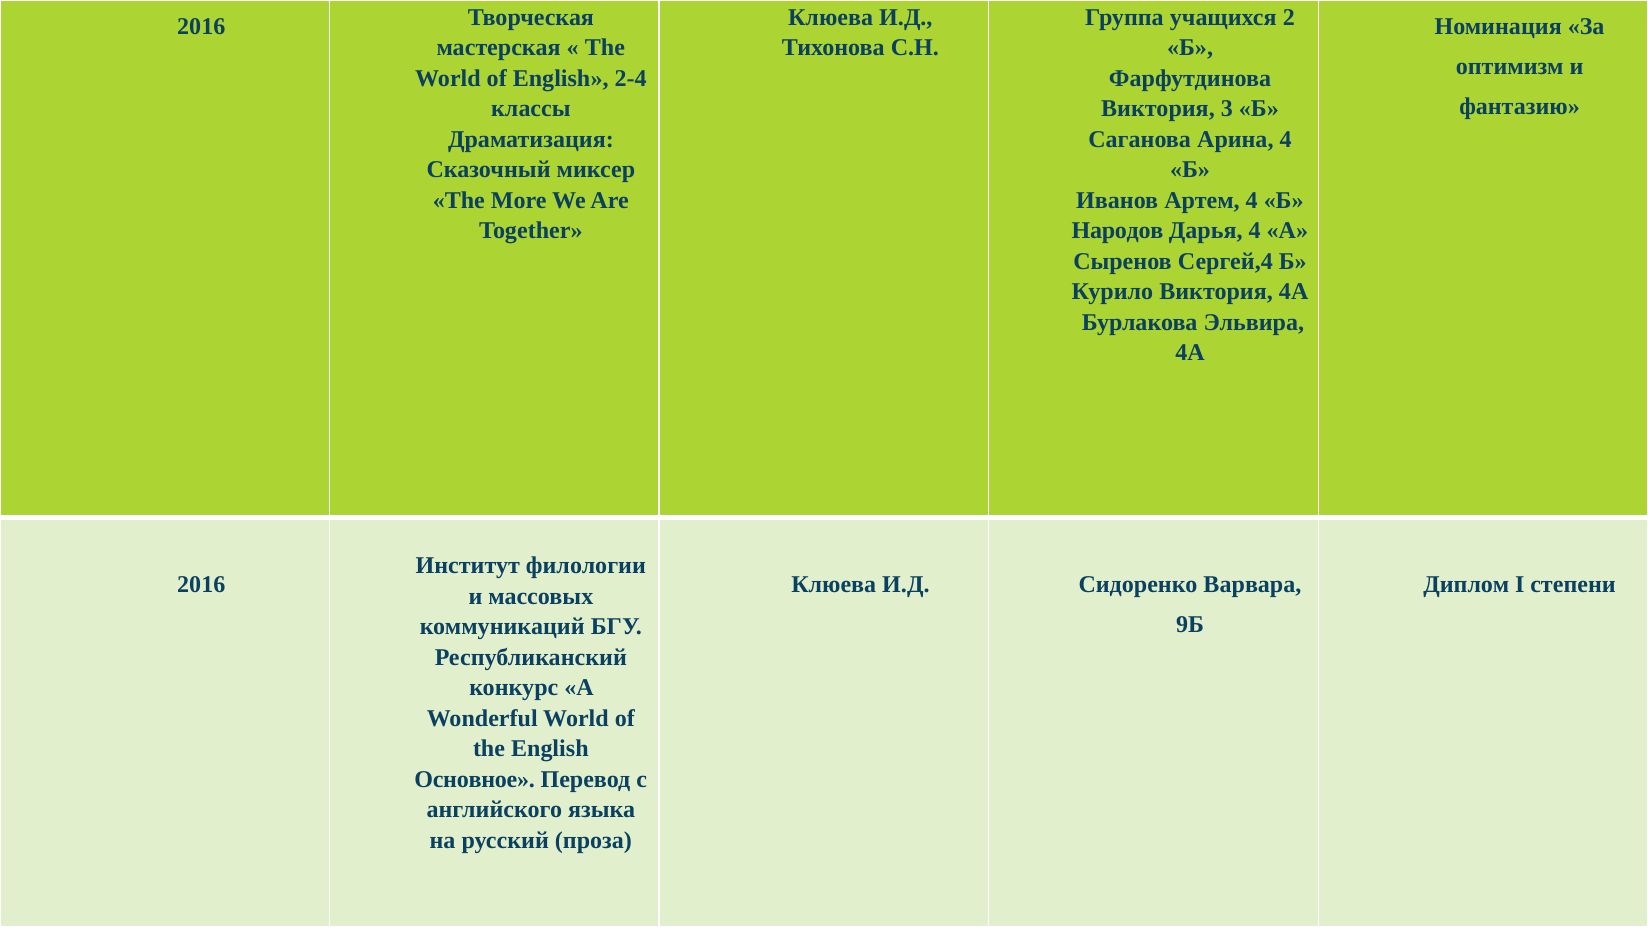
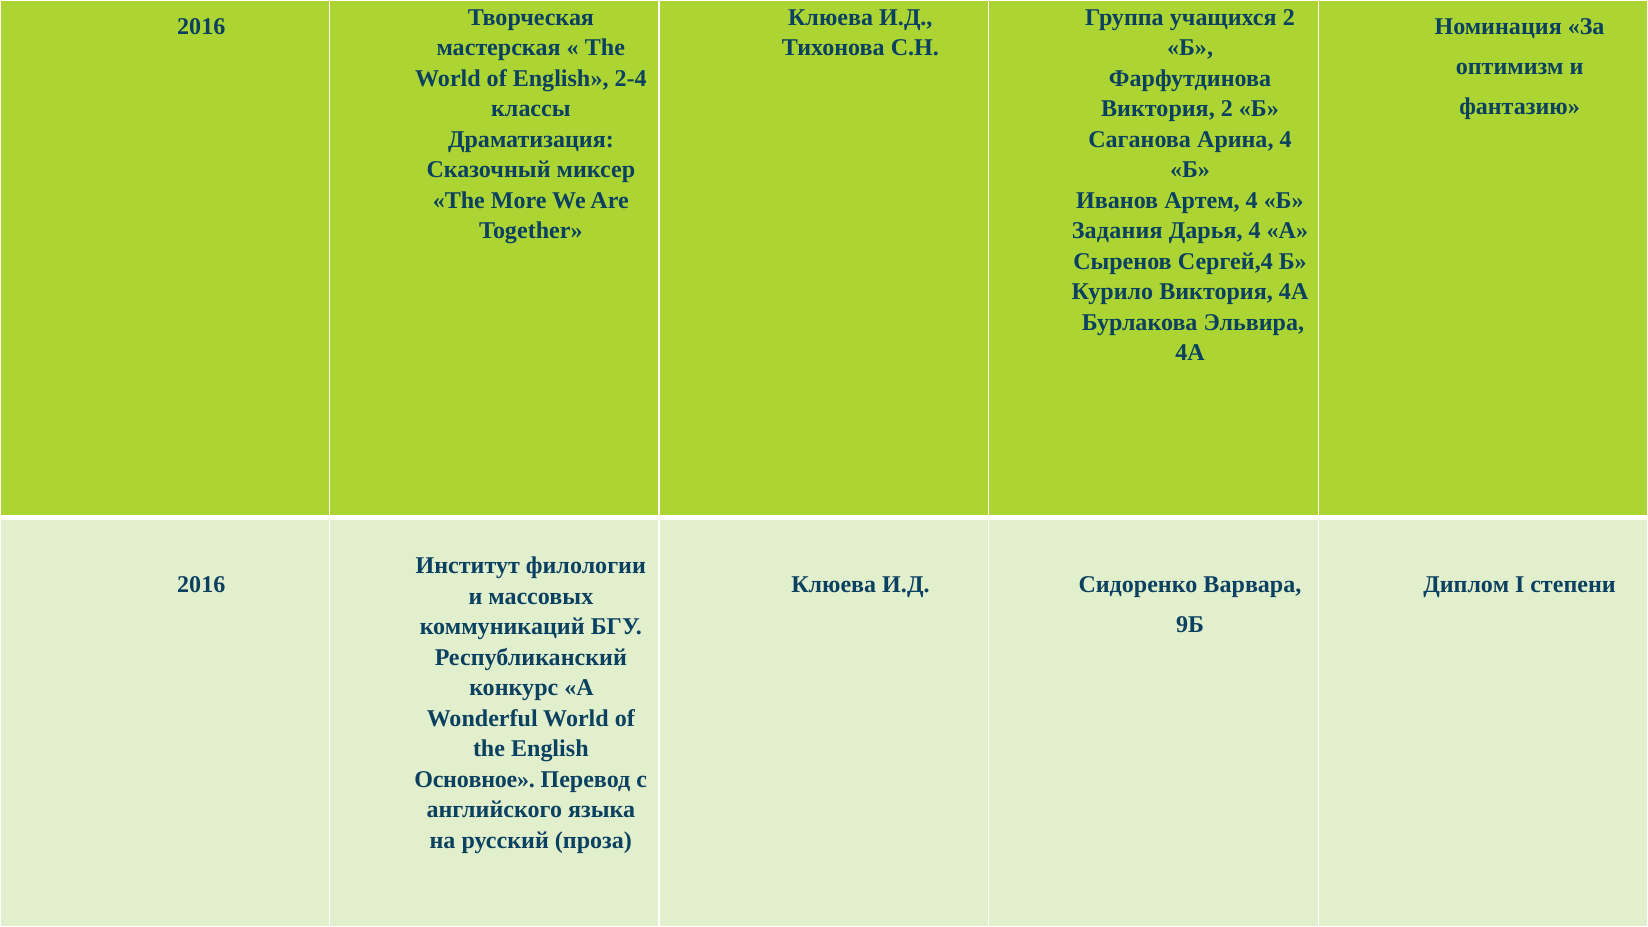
Виктория 3: 3 -> 2
Народов: Народов -> Задания
